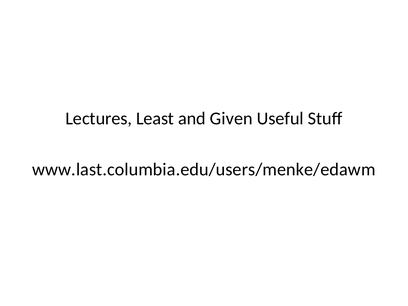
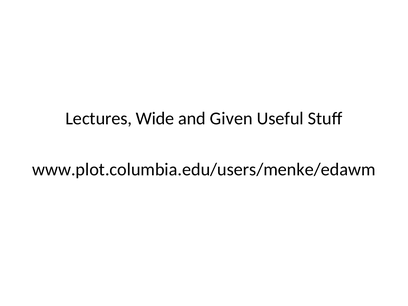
Least: Least -> Wide
www.last.columbia.edu/users/menke/edawm: www.last.columbia.edu/users/menke/edawm -> www.plot.columbia.edu/users/menke/edawm
